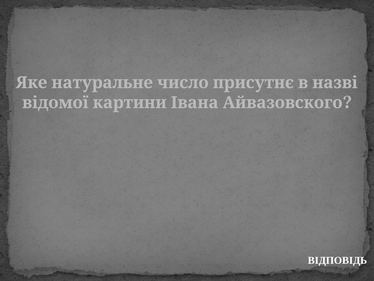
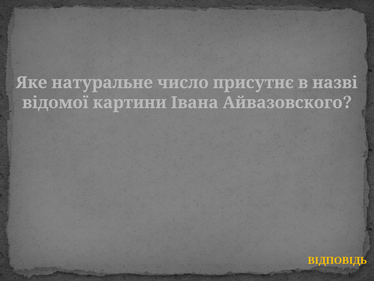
ВІДПОВІДЬ colour: white -> yellow
